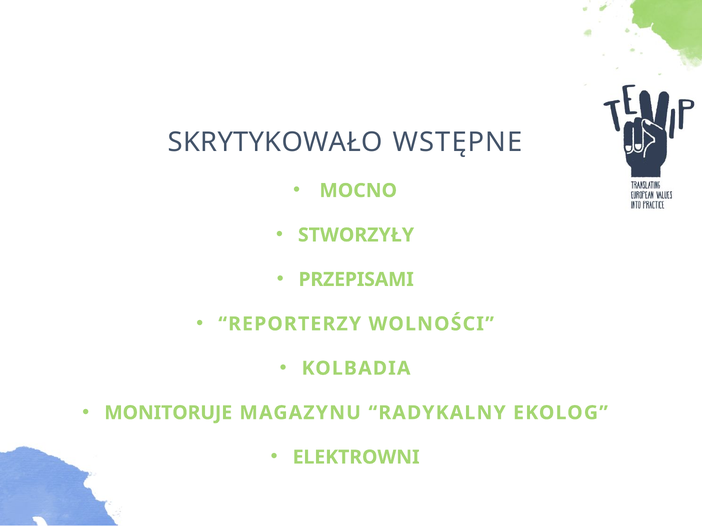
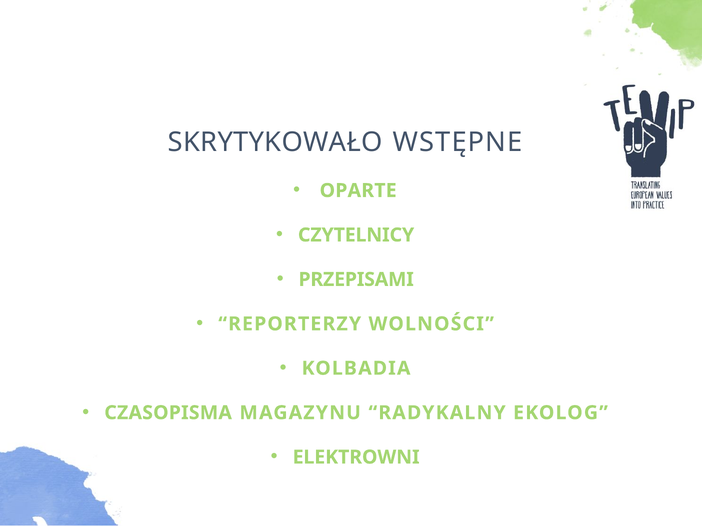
MOCNO: MOCNO -> OPARTE
STWORZYŁY: STWORZYŁY -> CZYTELNICY
MONITORUJE: MONITORUJE -> CZASOPISMA
